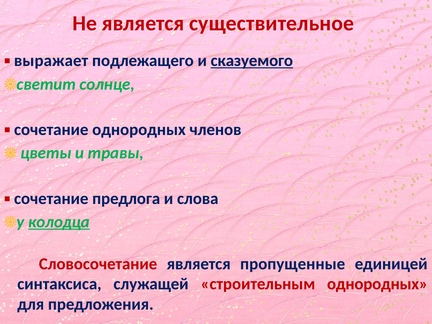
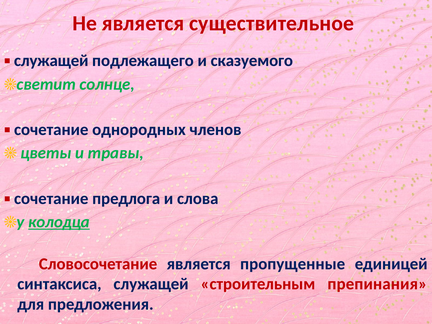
выражает at (51, 61): выражает -> служащей
сказуемого underline: present -> none
строительным однородных: однородных -> препинания
